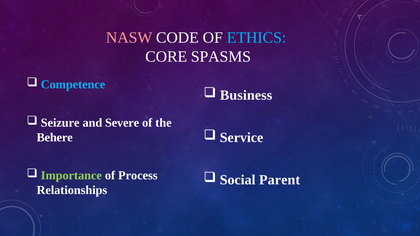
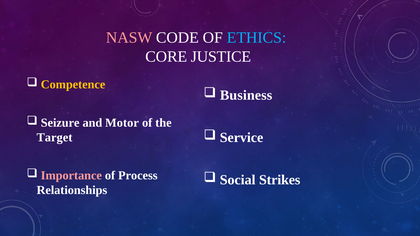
SPASMS: SPASMS -> JUSTICE
Competence colour: light blue -> yellow
Severe: Severe -> Motor
Behere: Behere -> Target
Importance colour: light green -> pink
Parent: Parent -> Strikes
